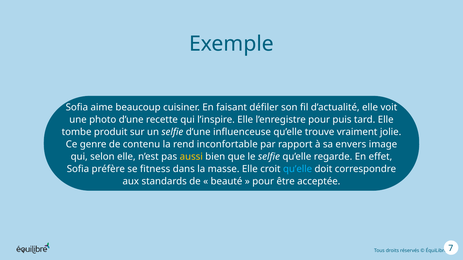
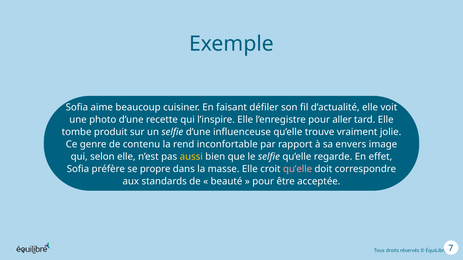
puis: puis -> aller
fitness: fitness -> propre
qu’elle at (298, 169) colour: light blue -> pink
